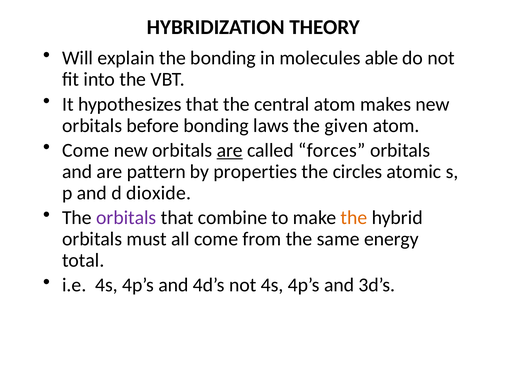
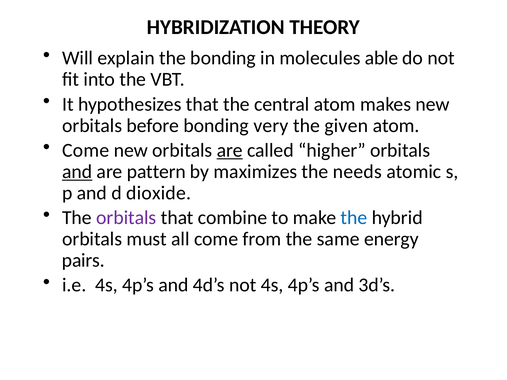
laws: laws -> very
forces: forces -> higher
and at (77, 172) underline: none -> present
properties: properties -> maximizes
circles: circles -> needs
the at (354, 218) colour: orange -> blue
total: total -> pairs
